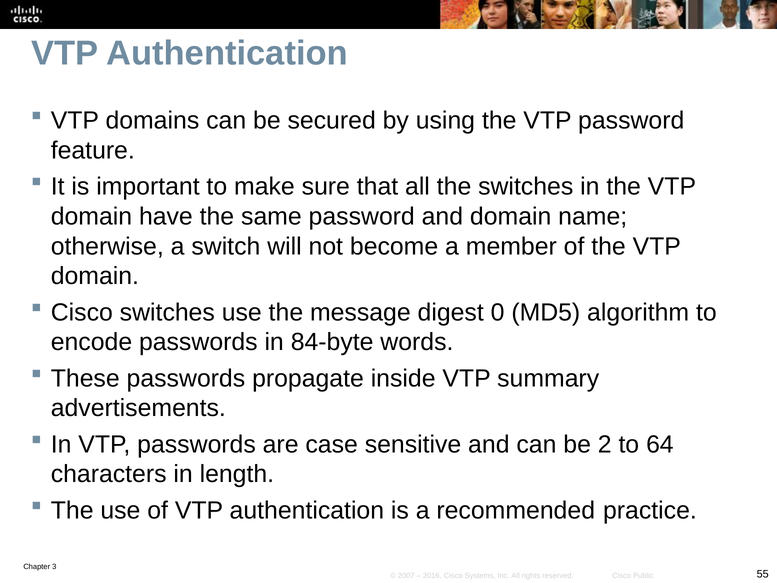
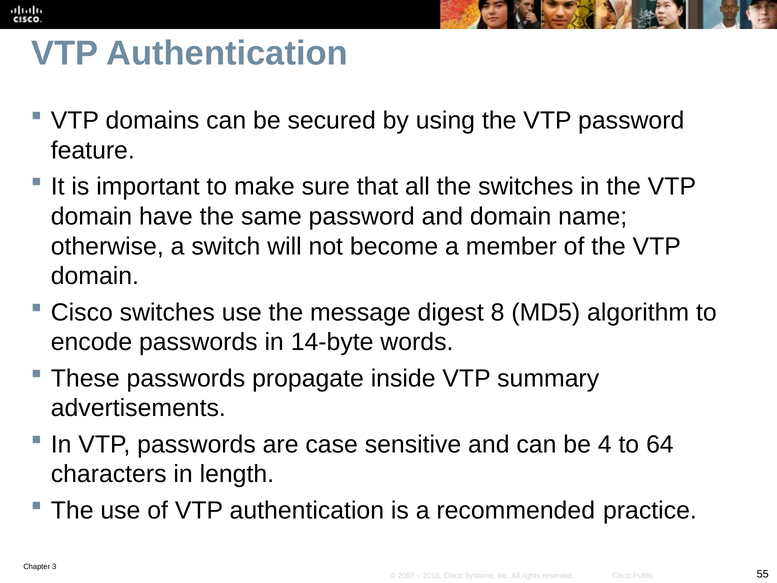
0: 0 -> 8
84-byte: 84-byte -> 14-byte
2: 2 -> 4
